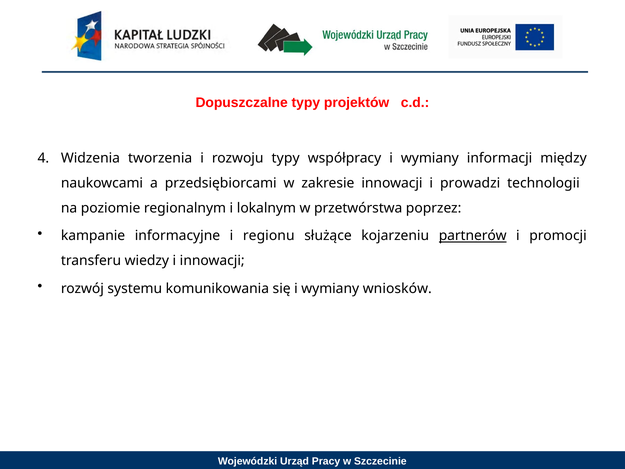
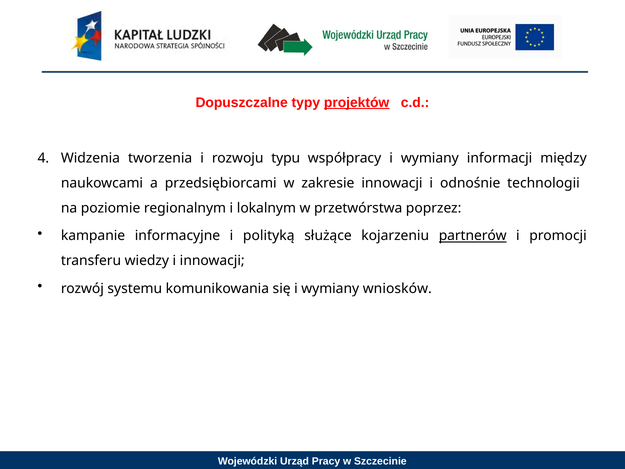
projektów underline: none -> present
rozwoju typy: typy -> typu
prowadzi: prowadzi -> odnośnie
regionu: regionu -> polityką
